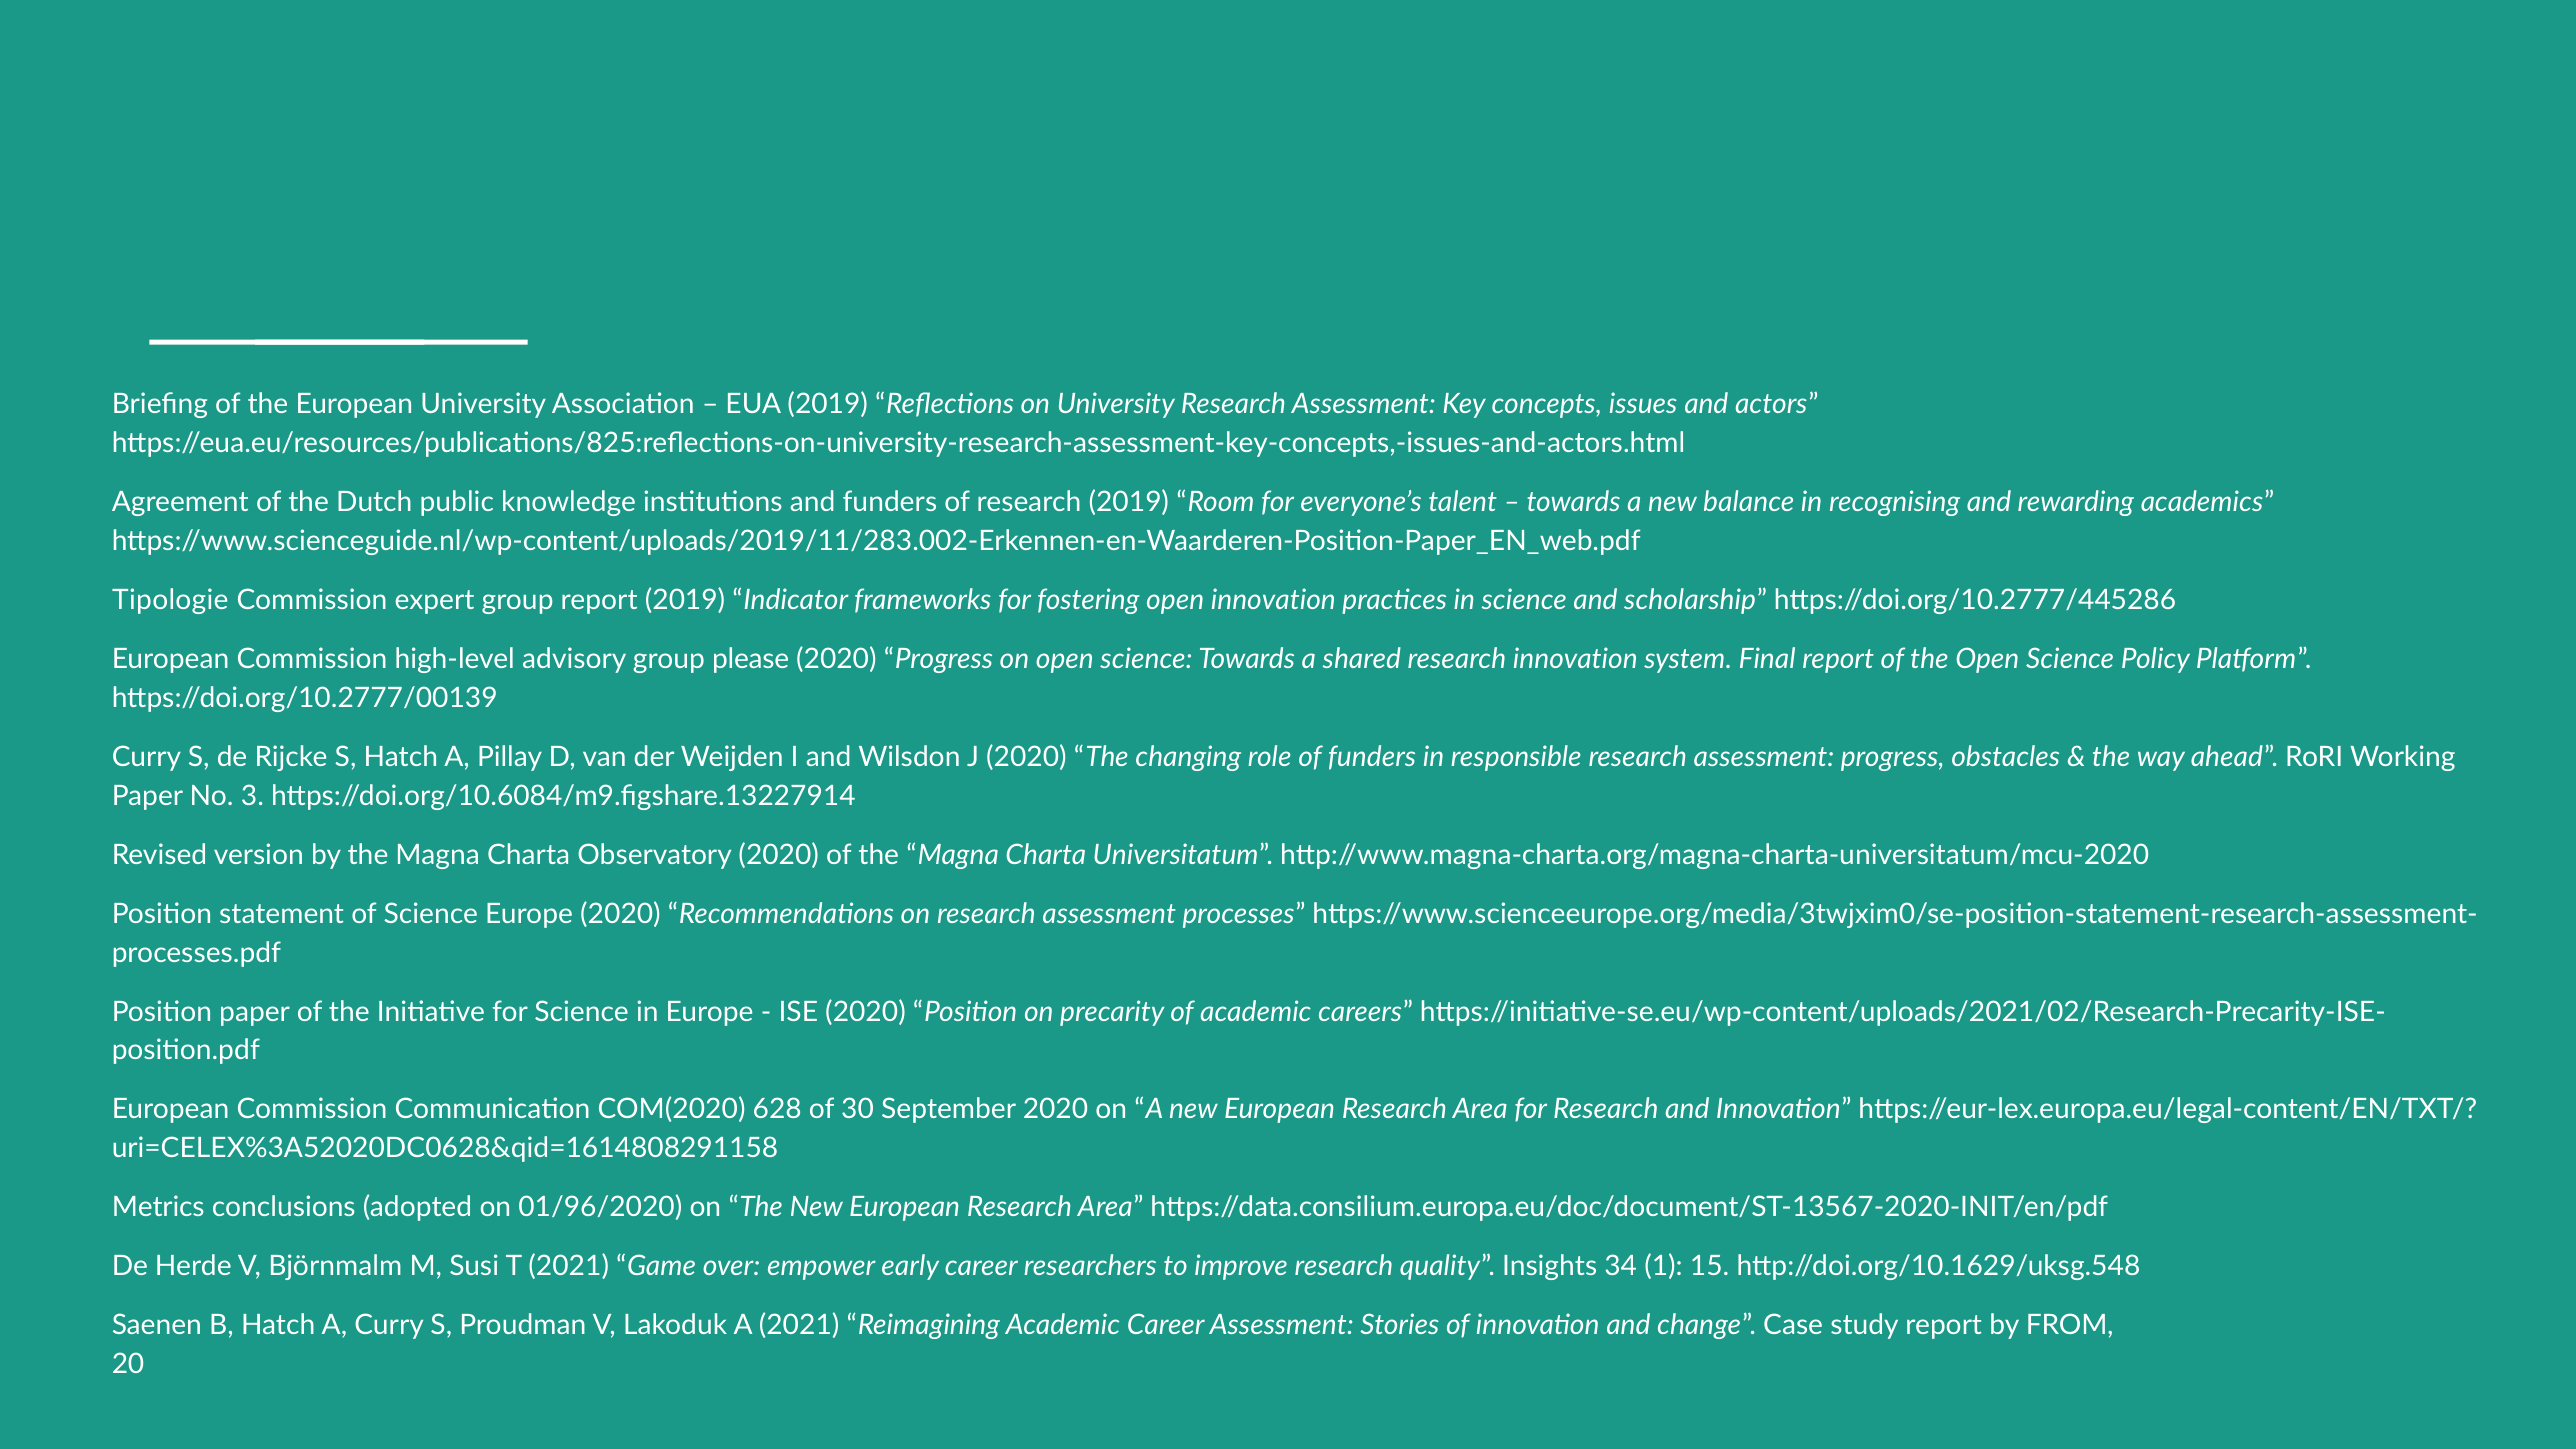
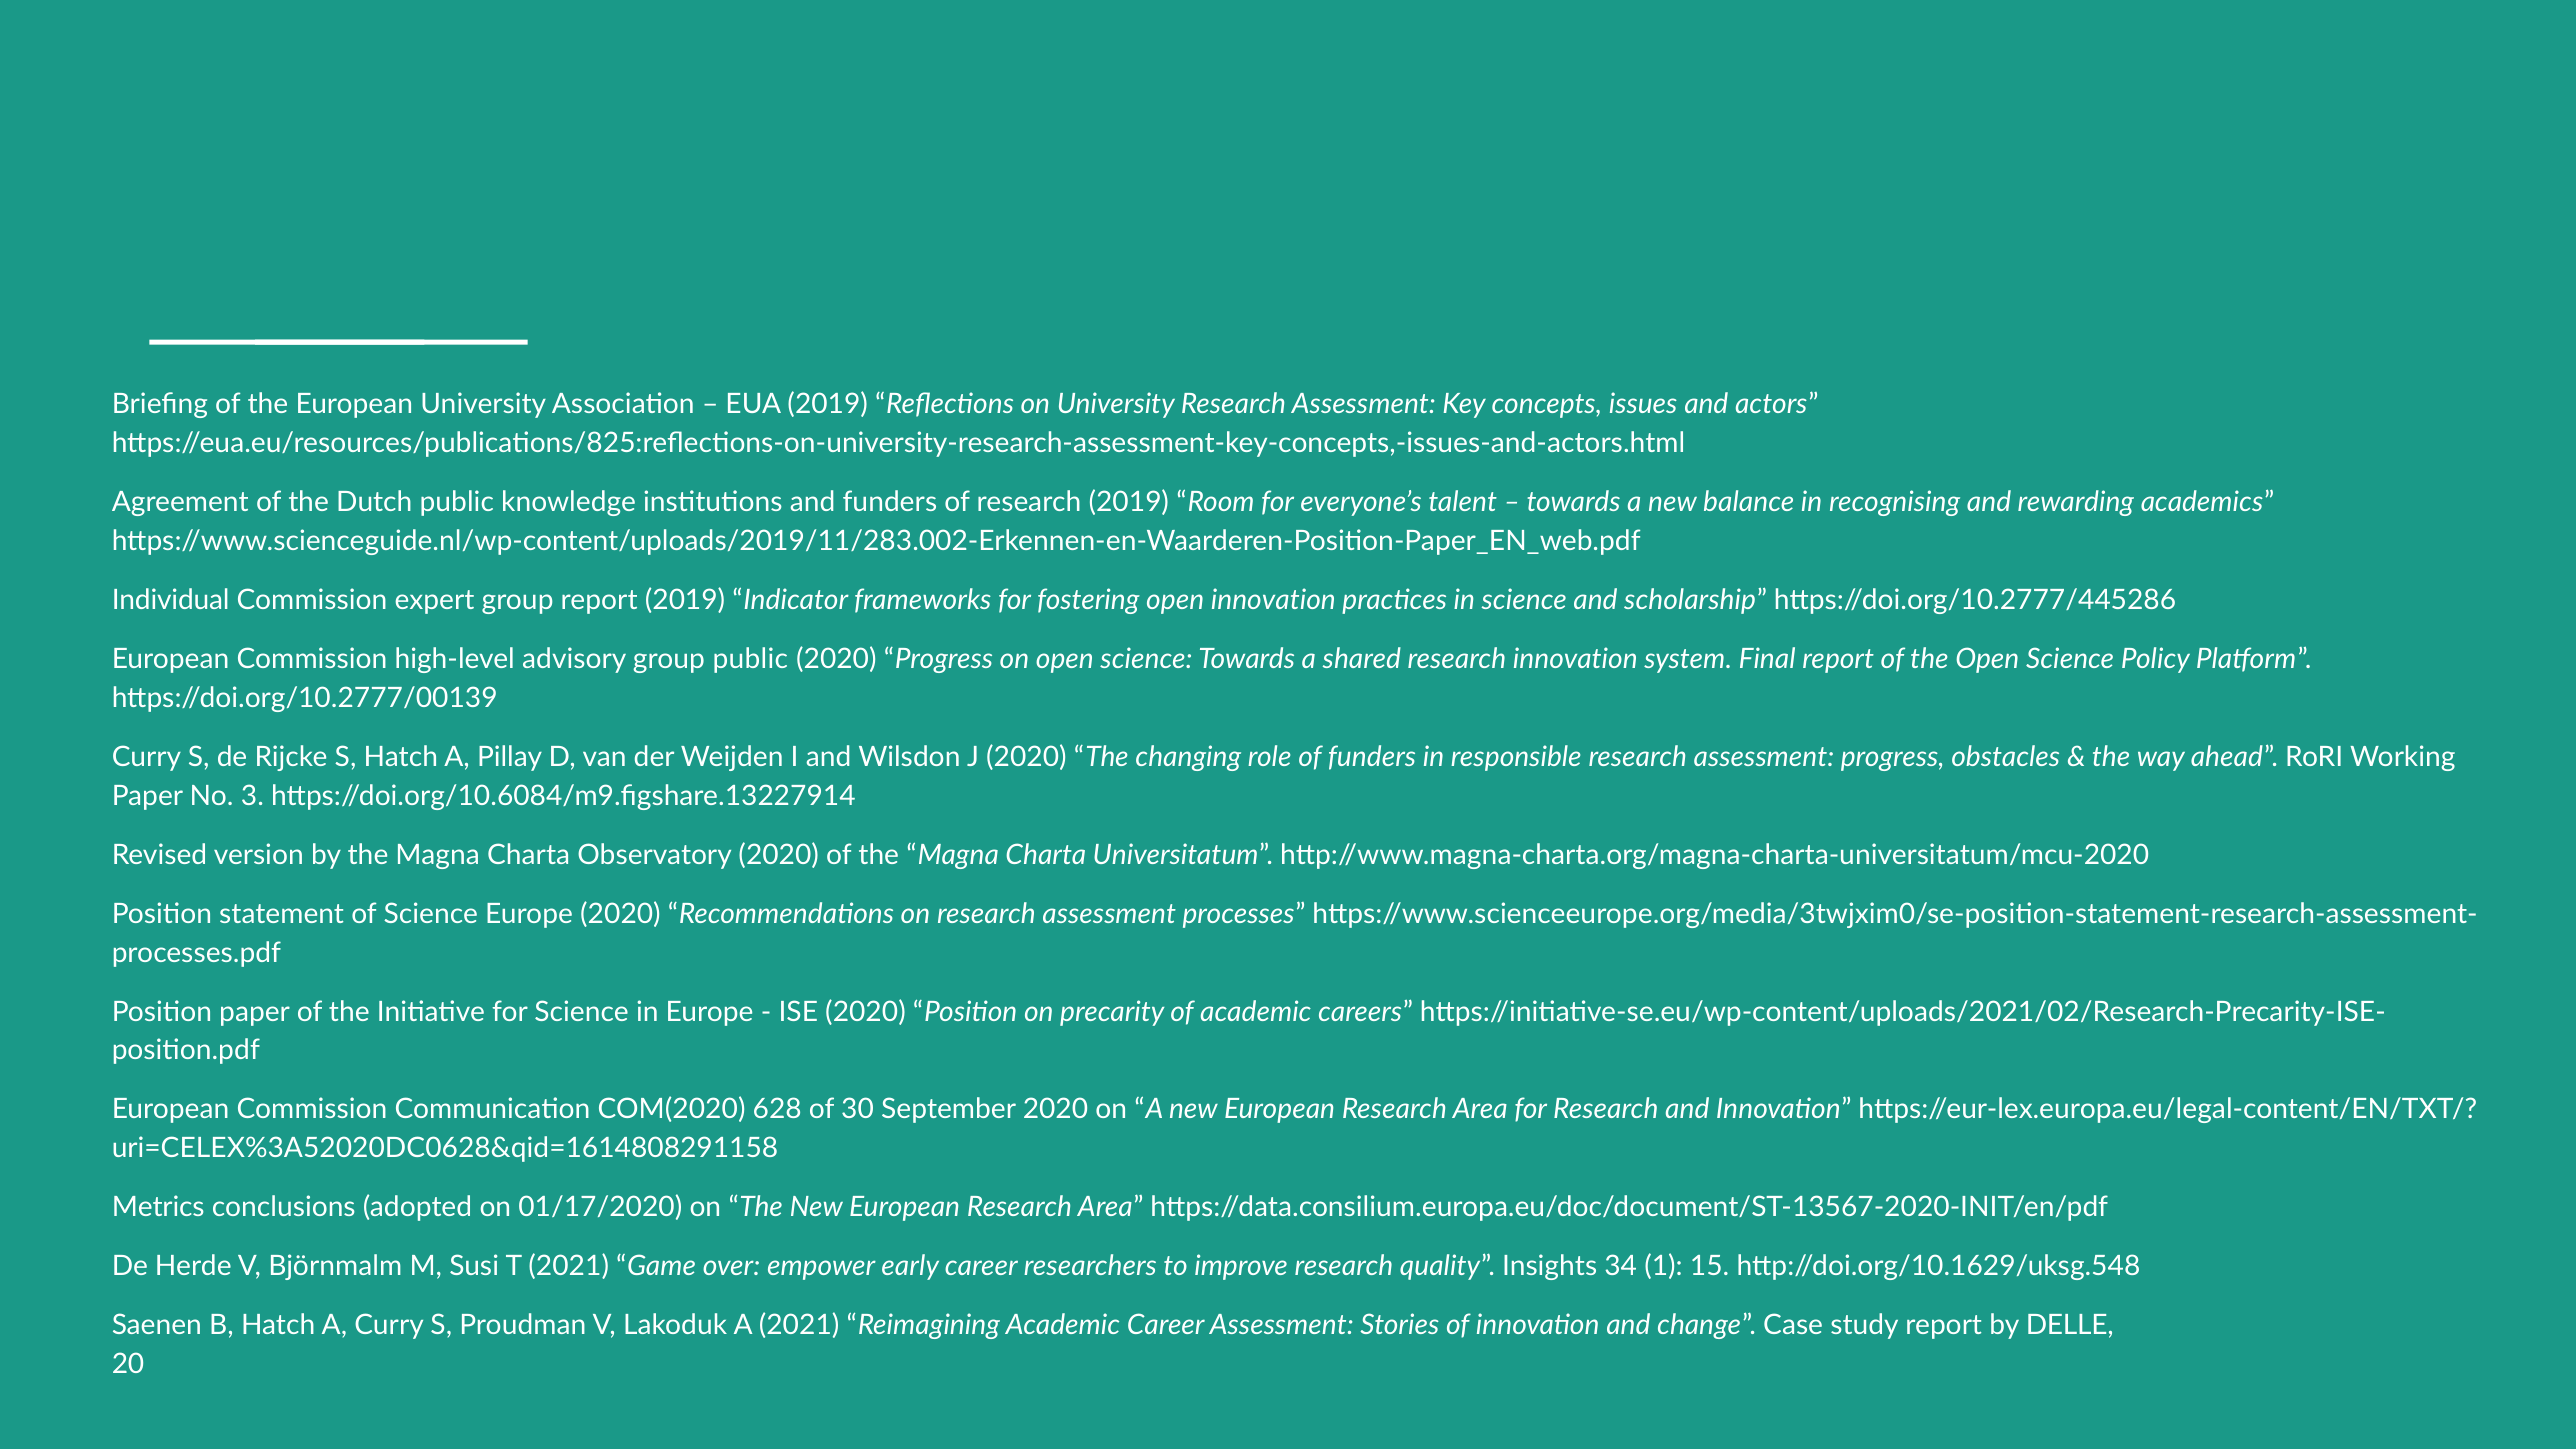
Tipologie: Tipologie -> Individual
group please: please -> public
01/96/2020: 01/96/2020 -> 01/17/2020
FROM: FROM -> DELLE
